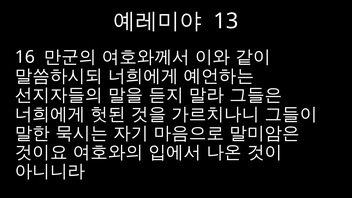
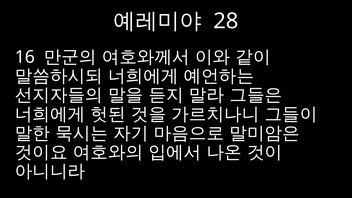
13: 13 -> 28
